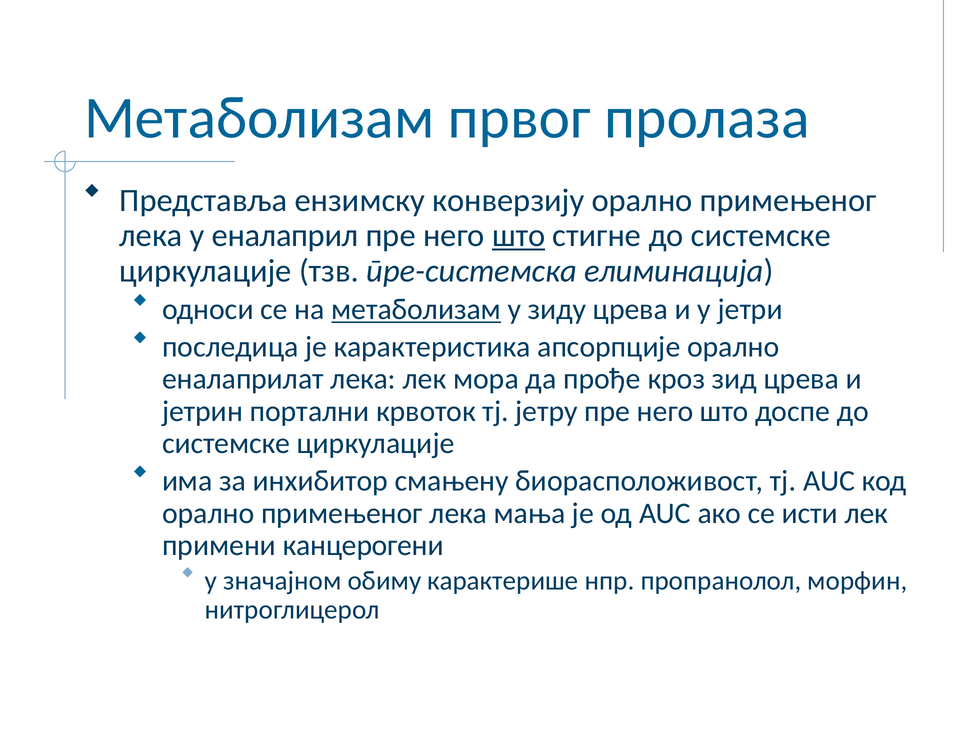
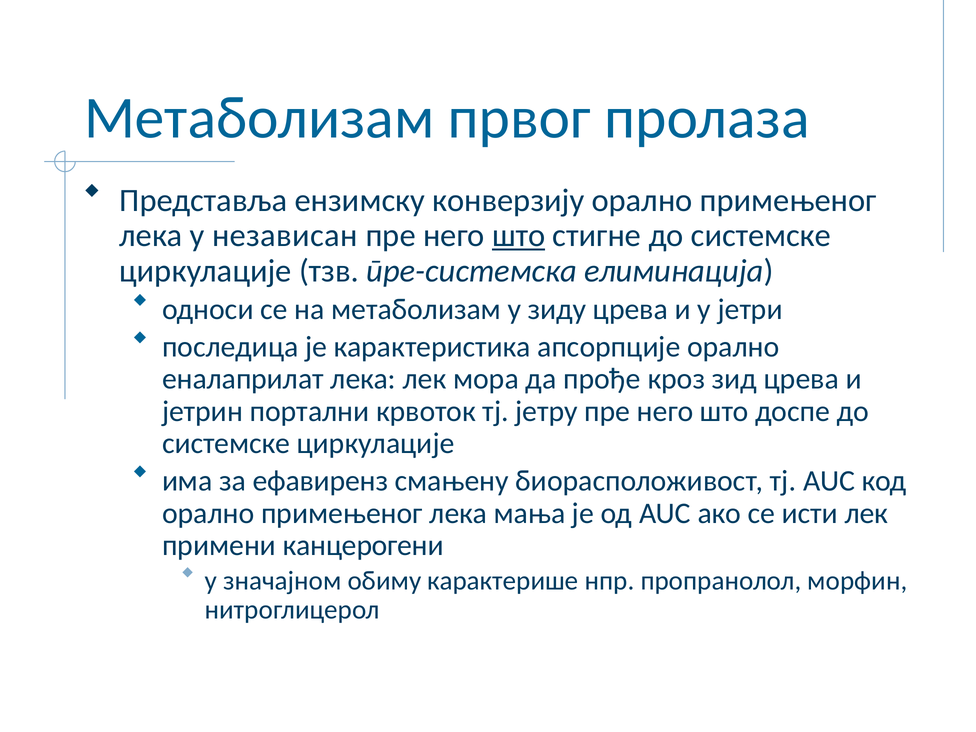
еналаприл: еналаприл -> независан
метаболизам at (416, 309) underline: present -> none
инхибитор: инхибитор -> ефавиренз
